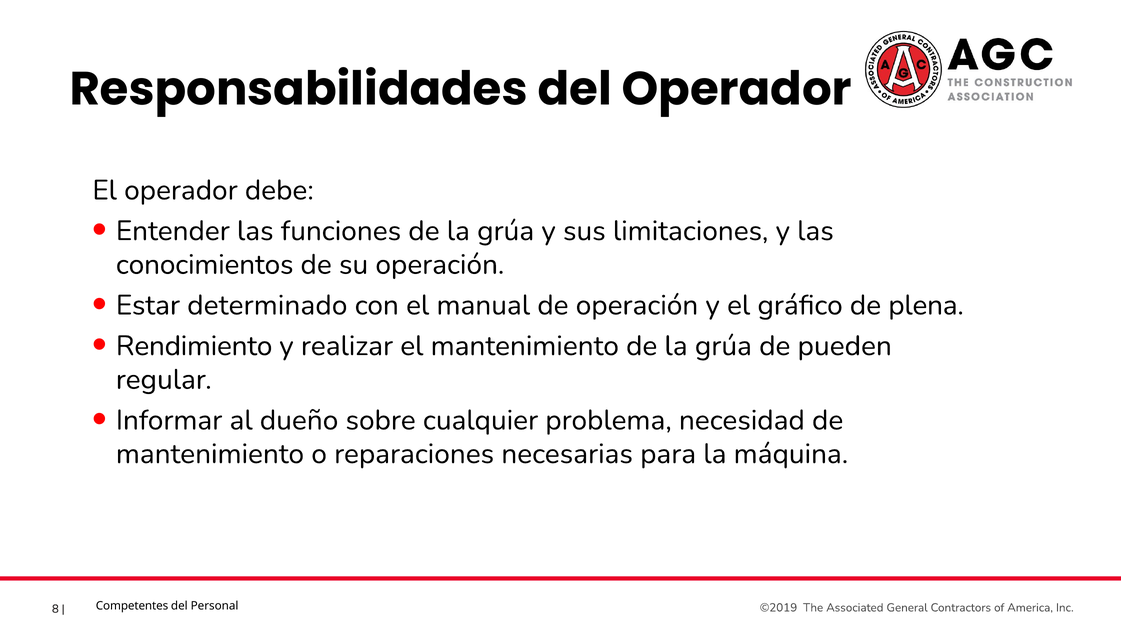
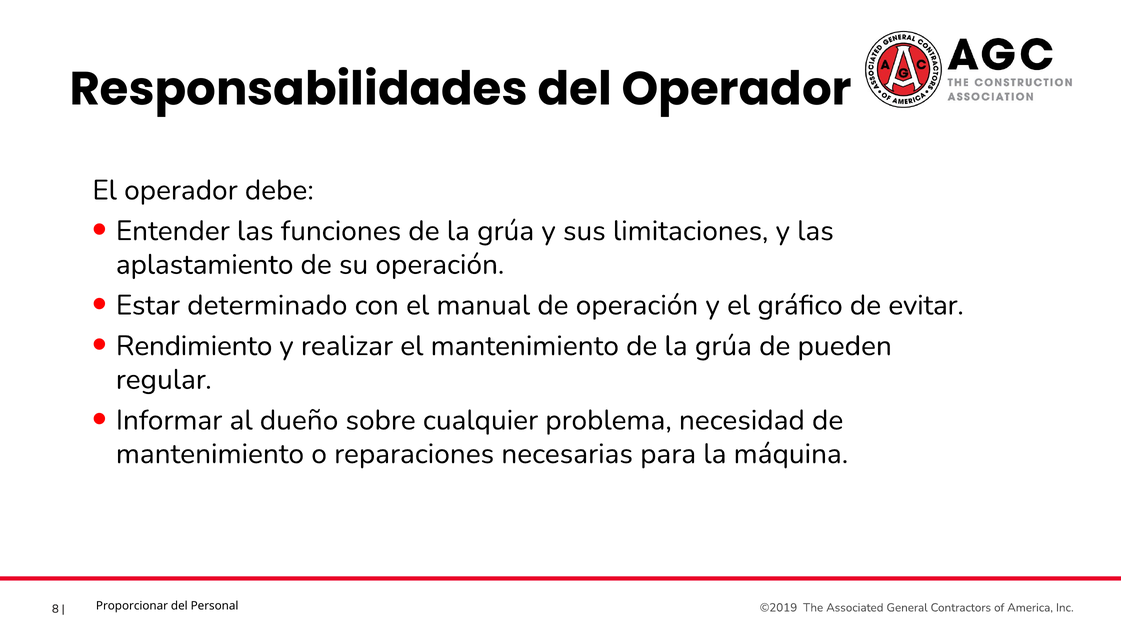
conocimientos: conocimientos -> aplastamiento
plena: plena -> evitar
Competentes: Competentes -> Proporcionar
